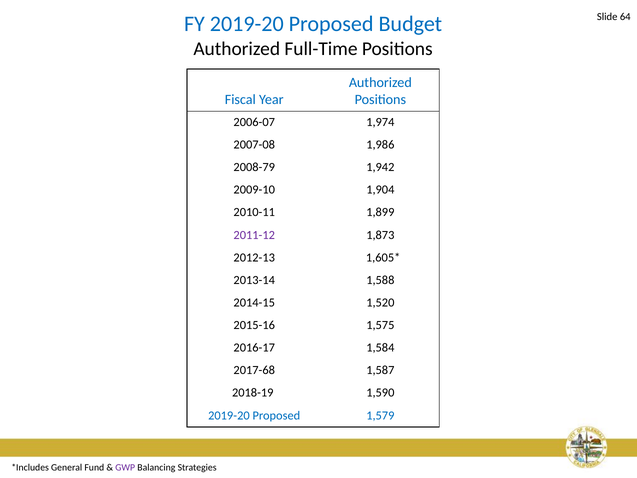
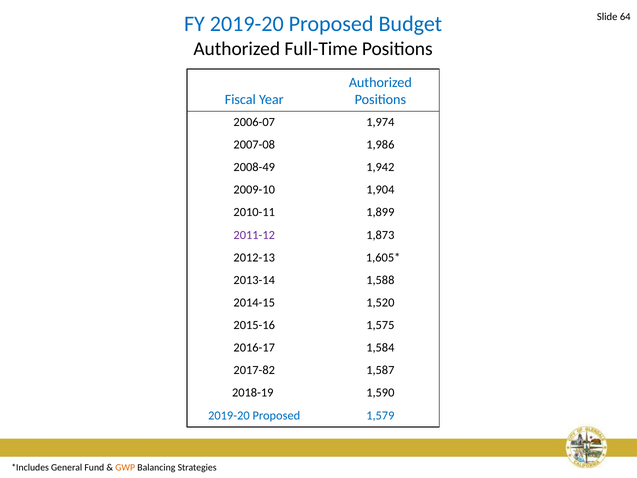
2008-79: 2008-79 -> 2008-49
2017-68: 2017-68 -> 2017-82
GWP colour: purple -> orange
